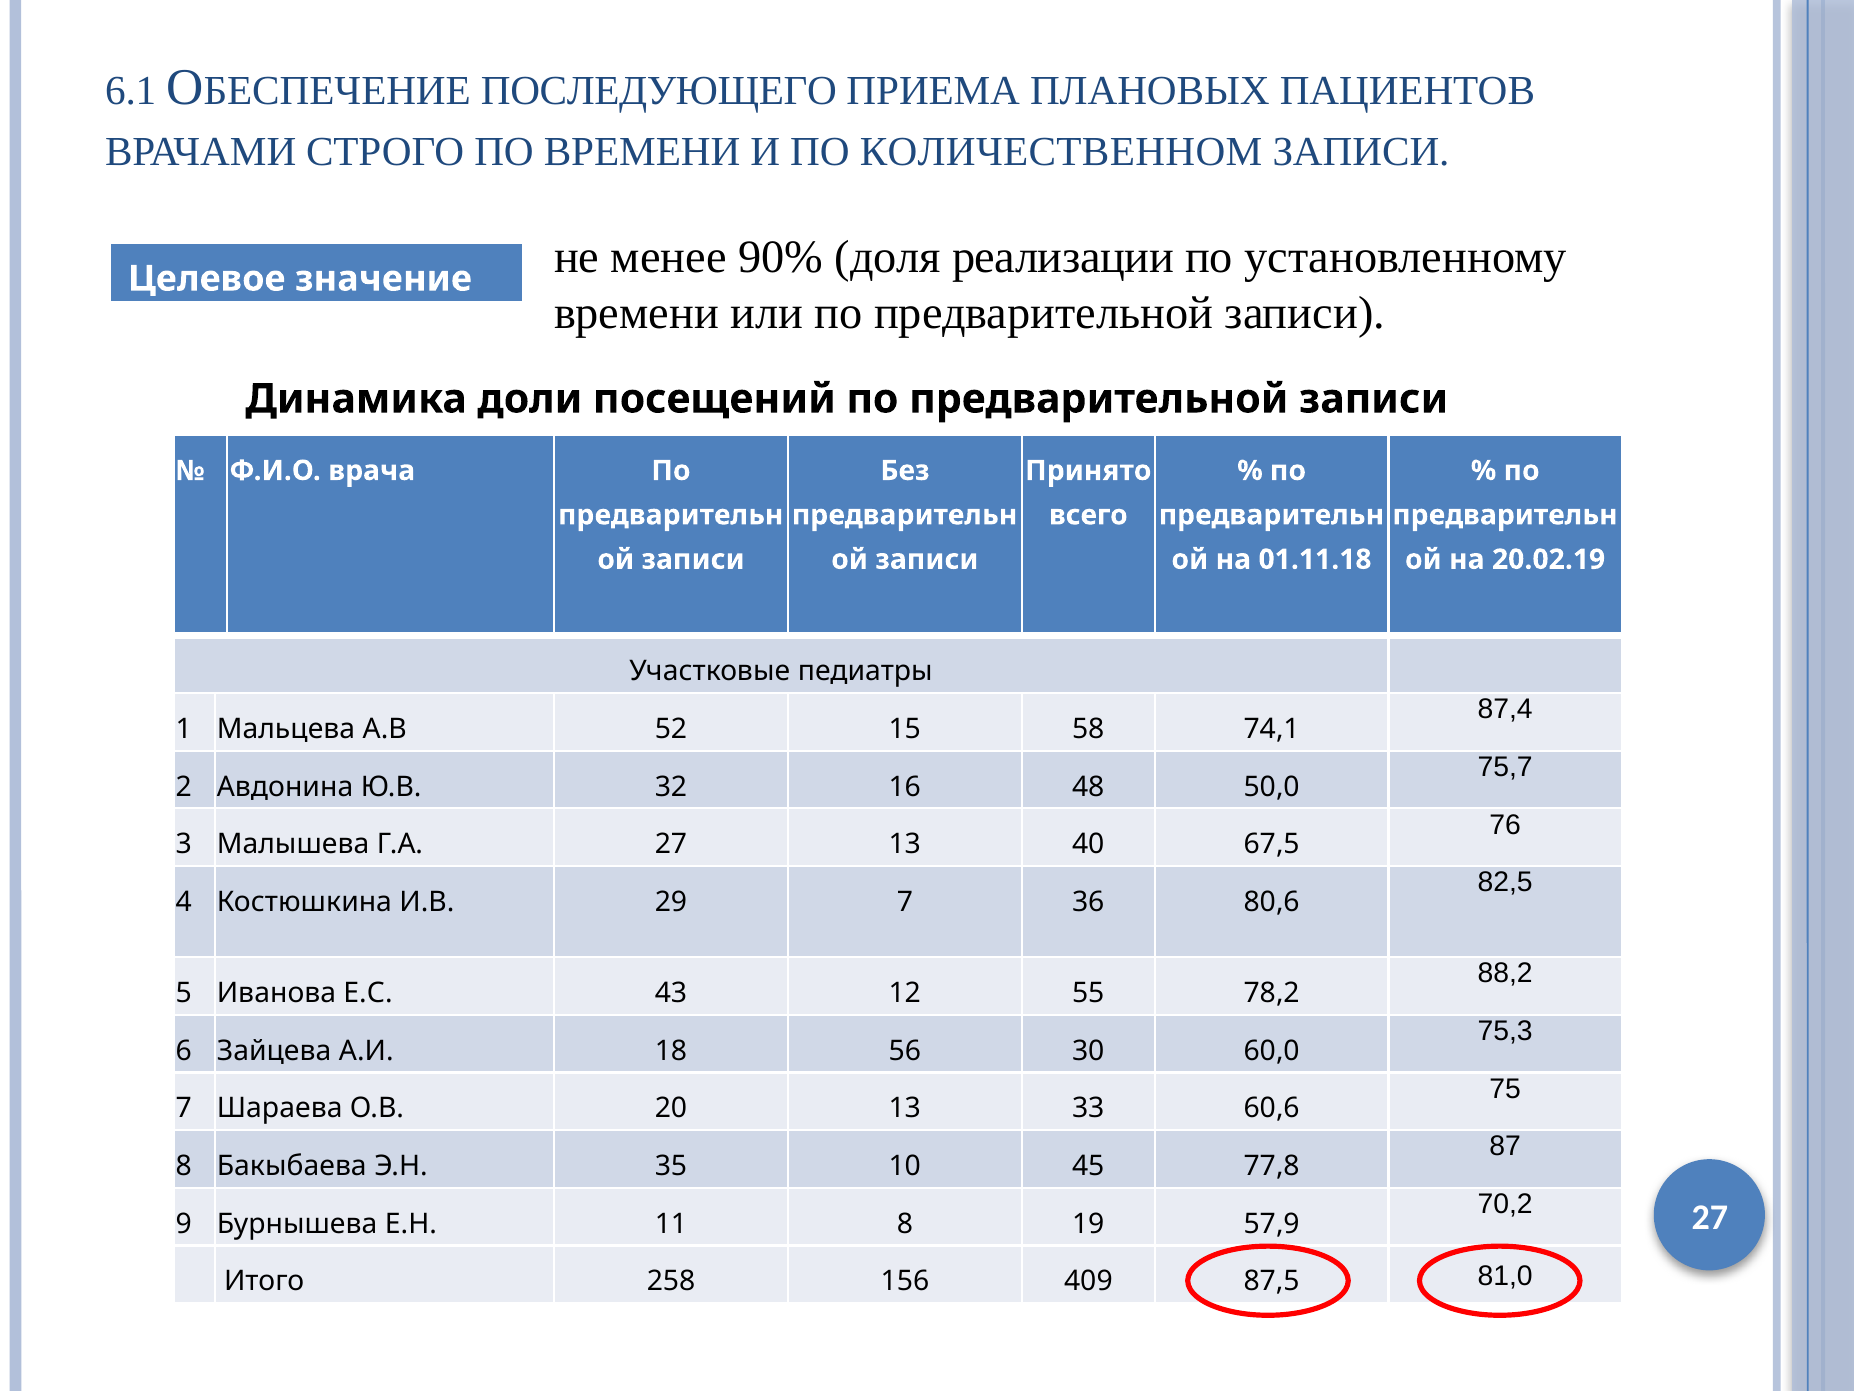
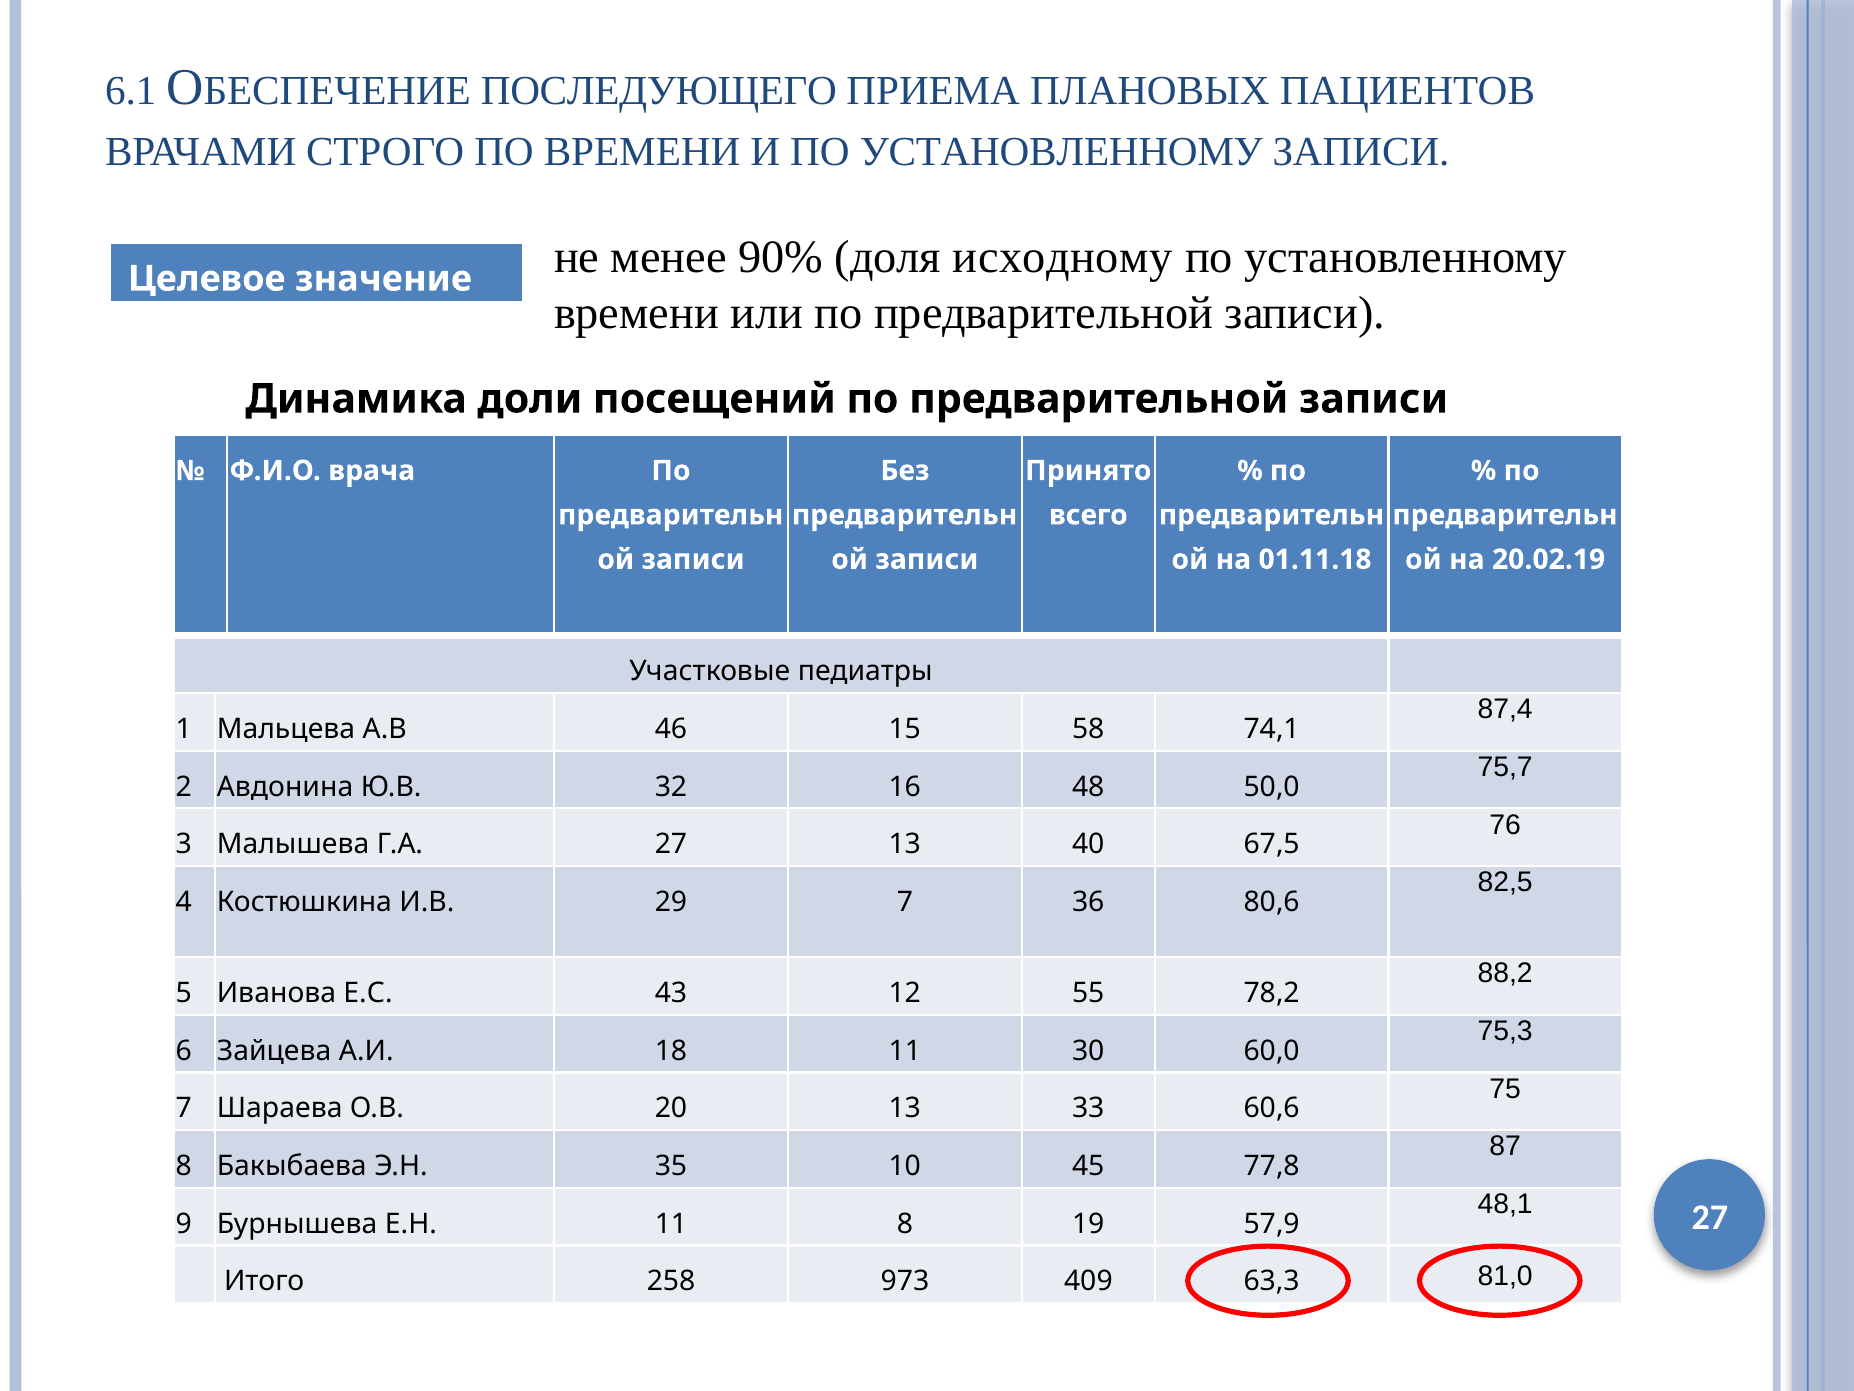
И ПО КОЛИЧЕСТВЕННОМ: КОЛИЧЕСТВЕННОМ -> УСТАНОВЛЕННОМУ
реализации: реализации -> исходному
52: 52 -> 46
18 56: 56 -> 11
70,2: 70,2 -> 48,1
156: 156 -> 973
87,5: 87,5 -> 63,3
